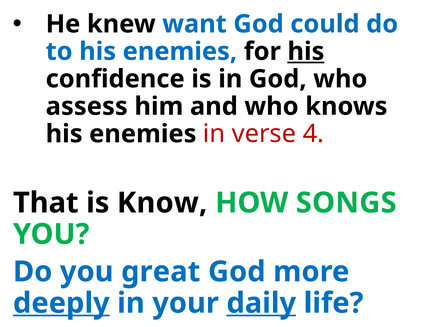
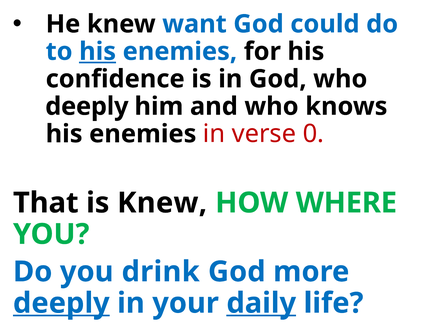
his at (98, 51) underline: none -> present
his at (306, 51) underline: present -> none
assess at (87, 106): assess -> deeply
4: 4 -> 0
is Know: Know -> Knew
SONGS: SONGS -> WHERE
great: great -> drink
